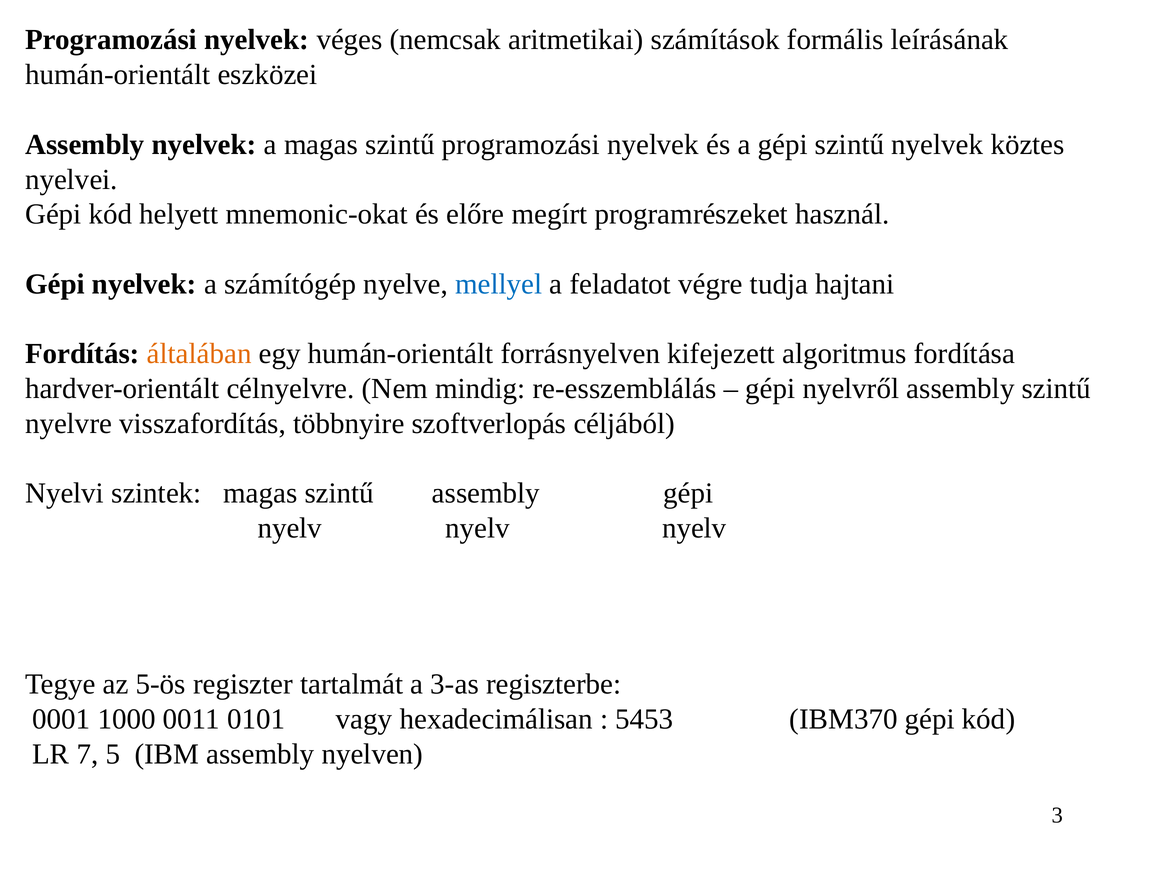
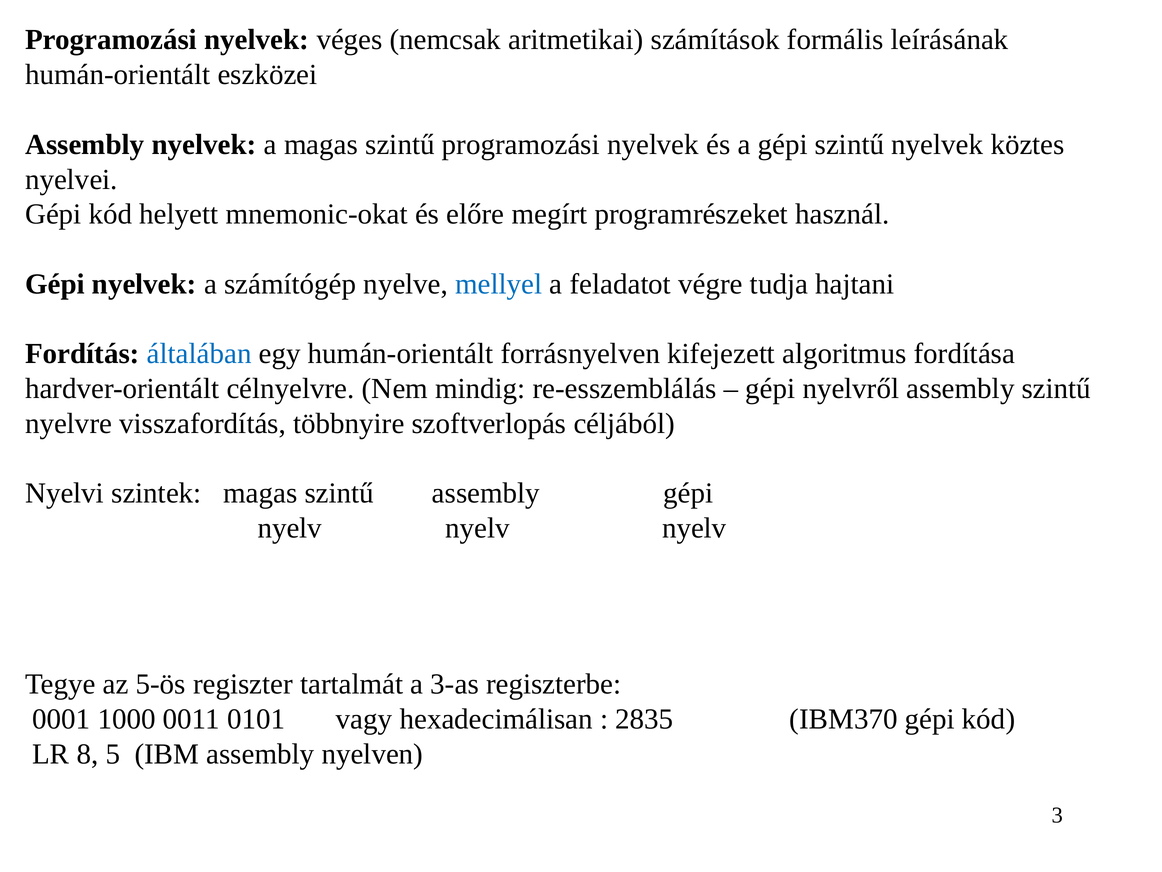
általában colour: orange -> blue
5453: 5453 -> 2835
7: 7 -> 8
